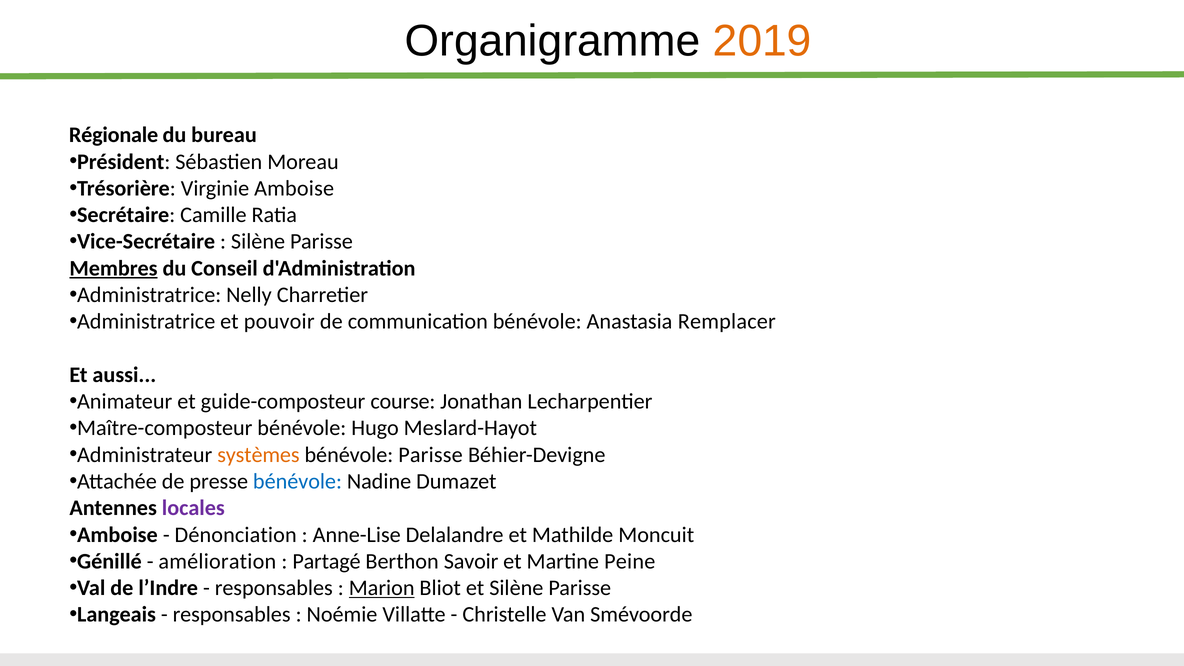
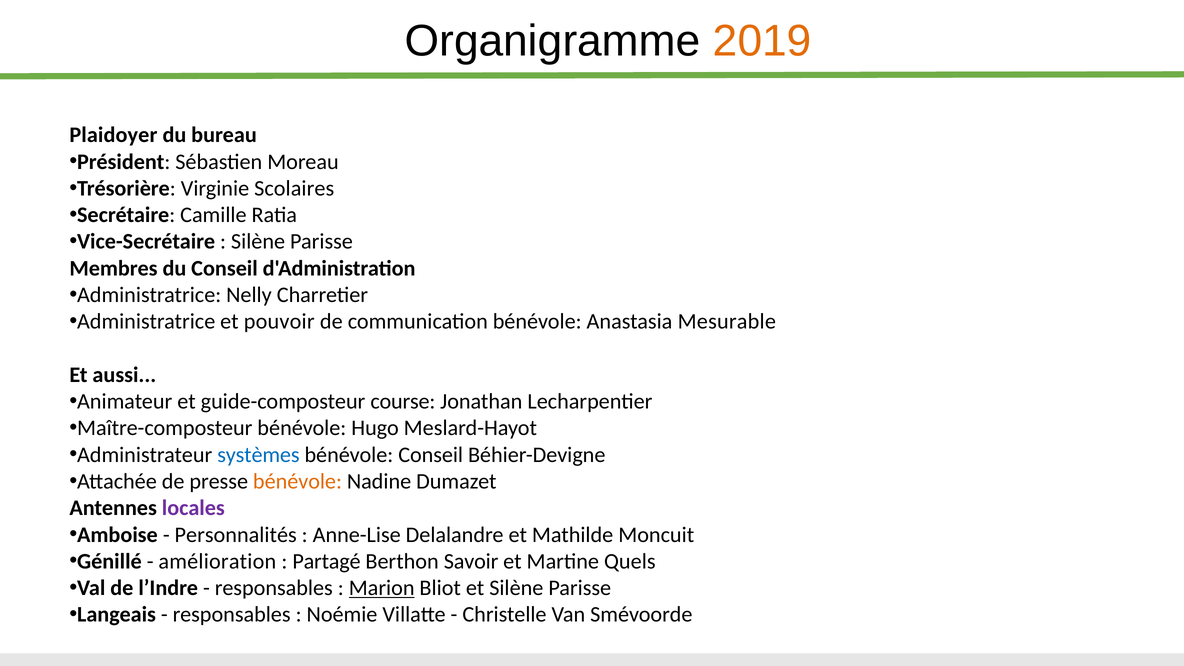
Régionale: Régionale -> Plaidoyer
Virginie Amboise: Amboise -> Scolaires
Membres underline: present -> none
Remplacer: Remplacer -> Mesurable
systèmes colour: orange -> blue
bénévole Parisse: Parisse -> Conseil
bénévole at (297, 481) colour: blue -> orange
Dénonciation: Dénonciation -> Personnalités
Peine: Peine -> Quels
